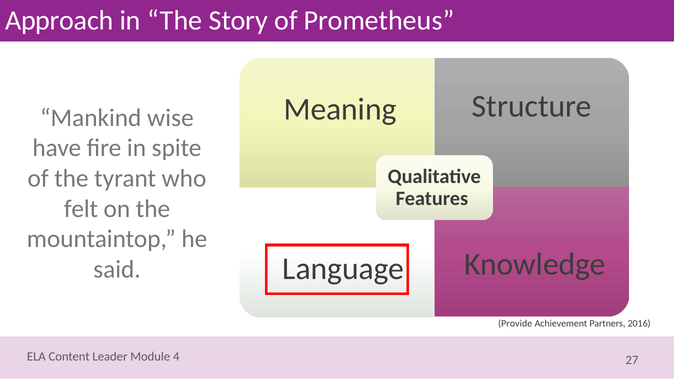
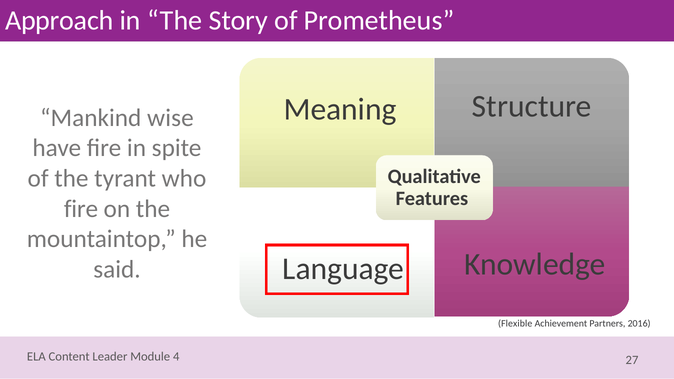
felt at (81, 209): felt -> fire
Provide: Provide -> Flexible
